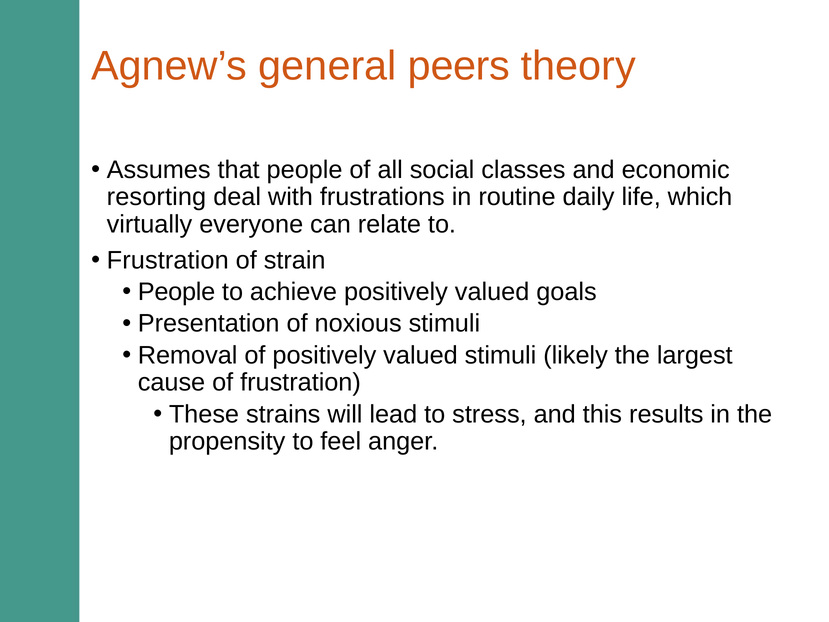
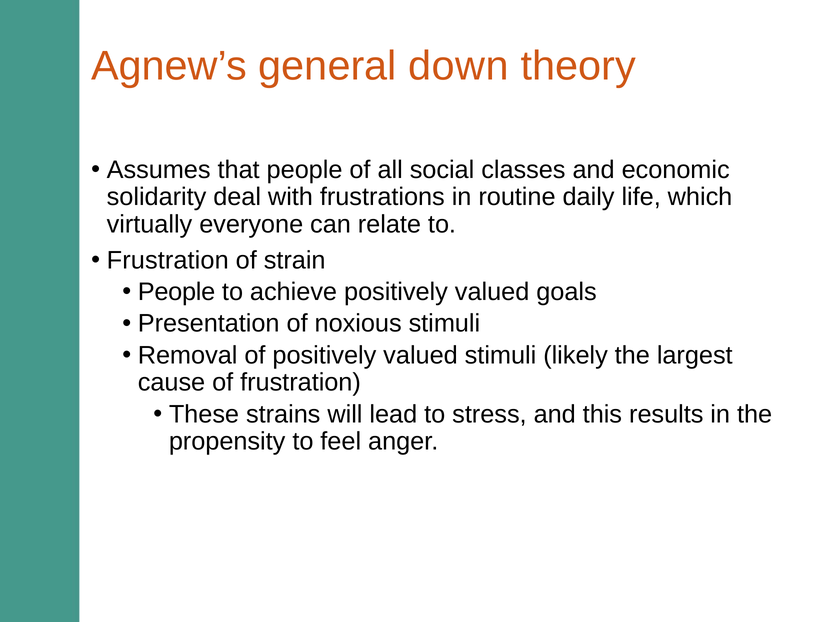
peers: peers -> down
resorting: resorting -> solidarity
